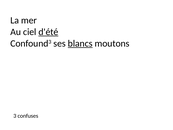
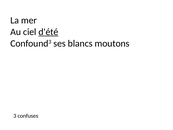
blancs underline: present -> none
